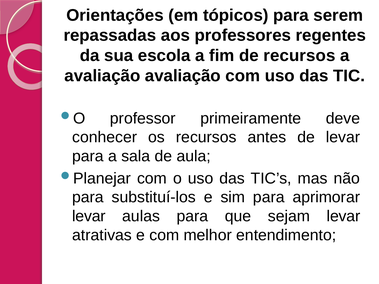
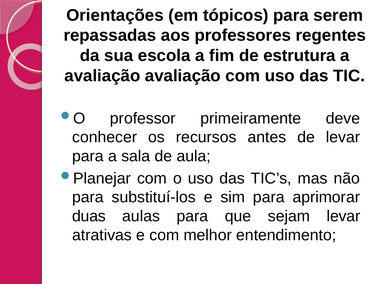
de recursos: recursos -> estrutura
levar at (89, 216): levar -> duas
